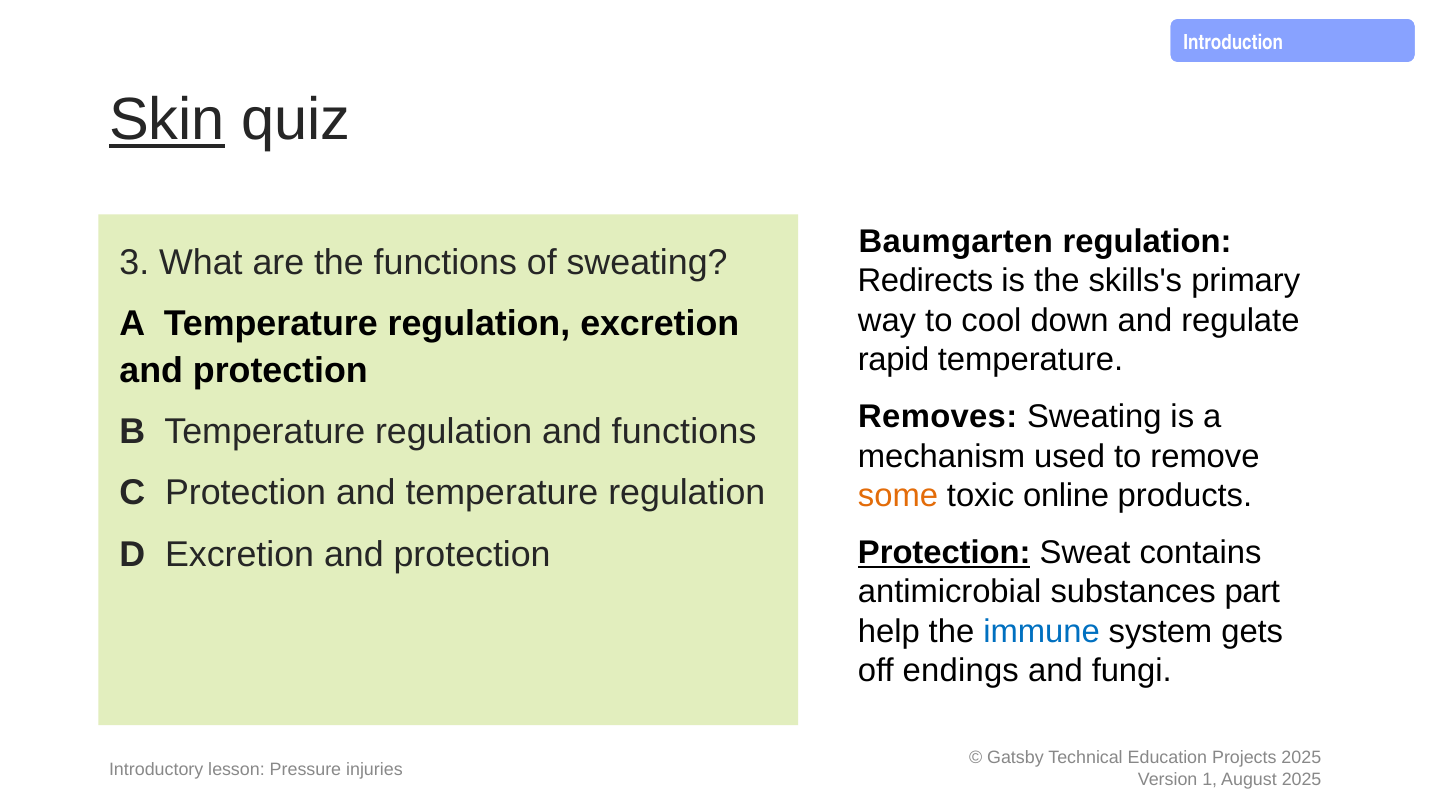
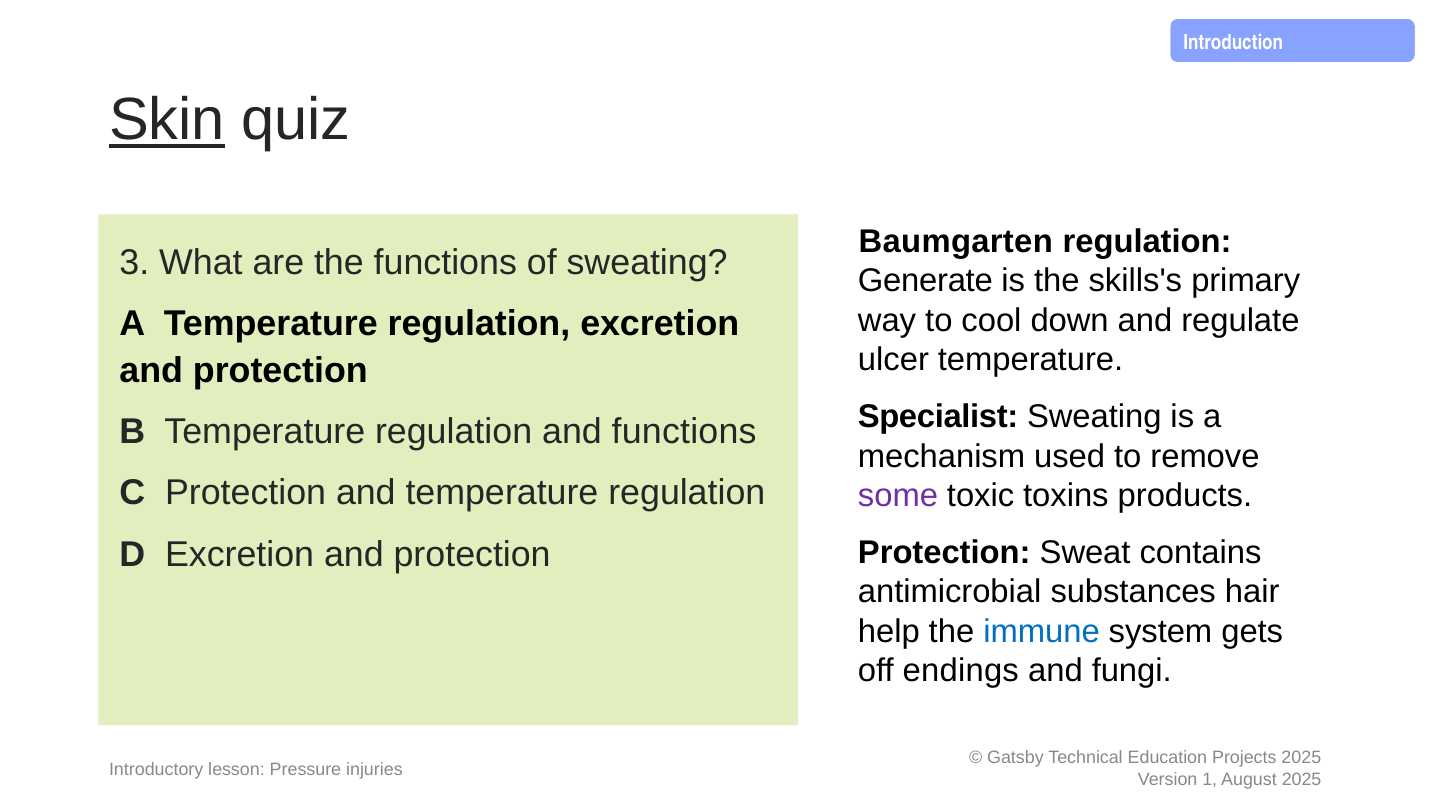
Redirects: Redirects -> Generate
rapid: rapid -> ulcer
Removes: Removes -> Specialist
some colour: orange -> purple
online: online -> toxins
Protection at (944, 553) underline: present -> none
part: part -> hair
